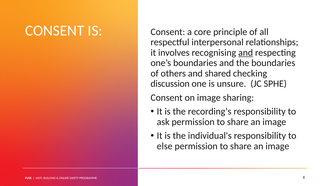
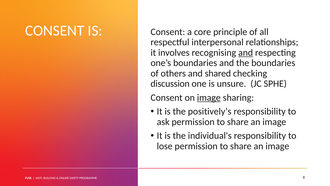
image at (209, 97) underline: none -> present
recording’s: recording’s -> positively’s
else: else -> lose
